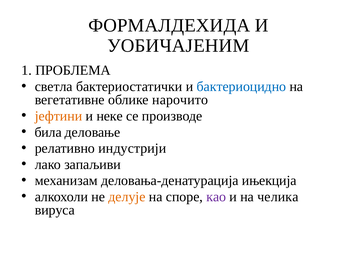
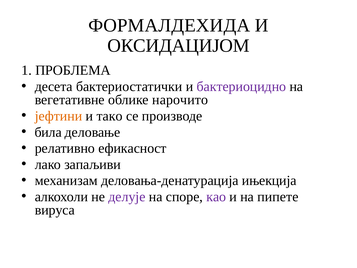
УОБИЧАЈЕНИМ: УОБИЧАЈЕНИМ -> ОКСИДАЦИЈОМ
светла: светла -> десета
бактериоцидно colour: blue -> purple
неке: неке -> тако
индустрији: индустрији -> ефикасност
делује colour: orange -> purple
челика: челика -> пипете
